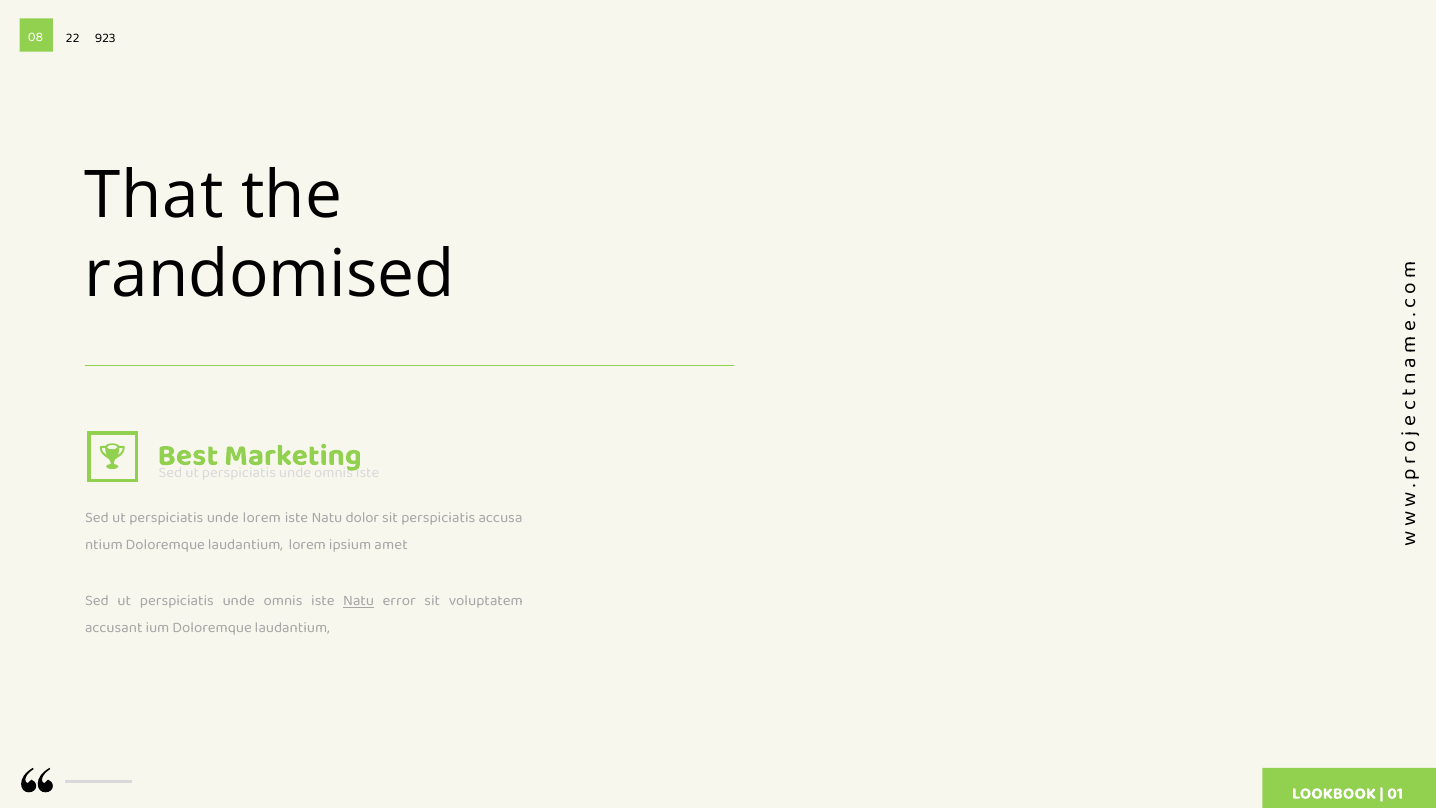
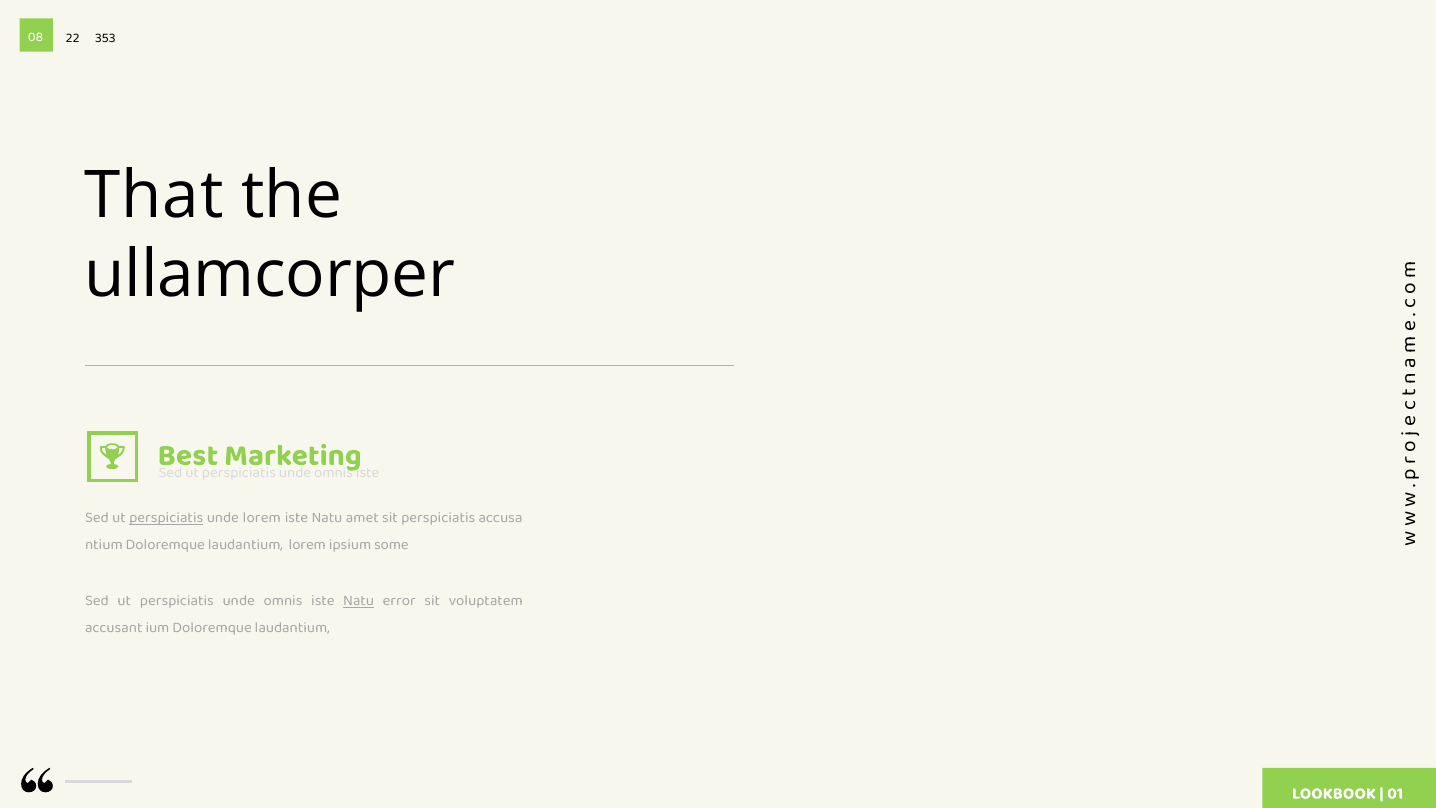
923: 923 -> 353
randomised: randomised -> ullamcorper
perspiciatis at (166, 518) underline: none -> present
dolor: dolor -> amet
amet: amet -> some
